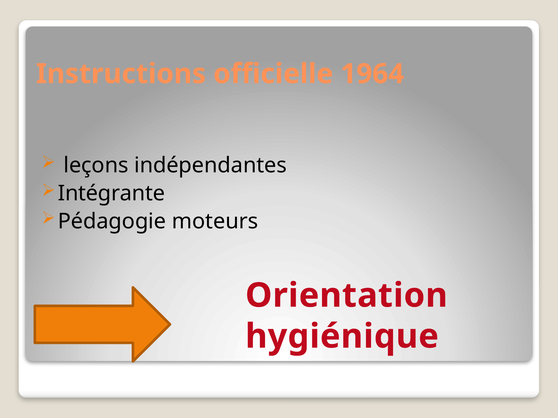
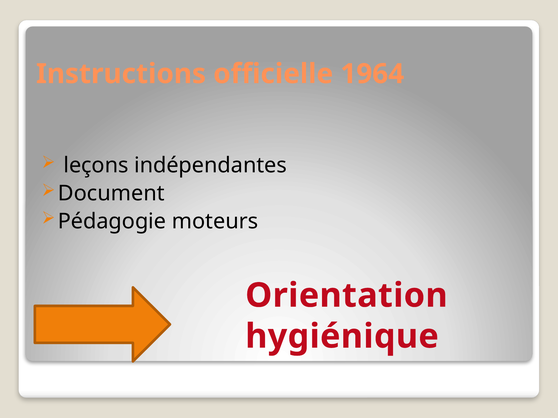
Intégrante: Intégrante -> Document
